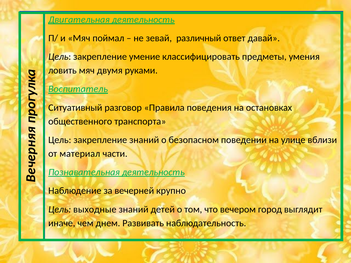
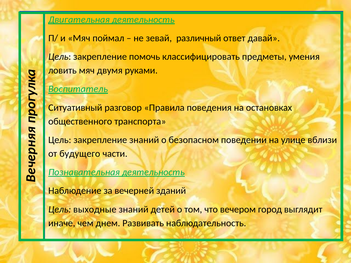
умение: умение -> помочь
материал: материал -> будущего
крупно: крупно -> зданий
